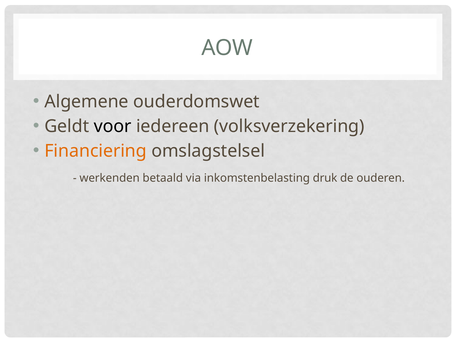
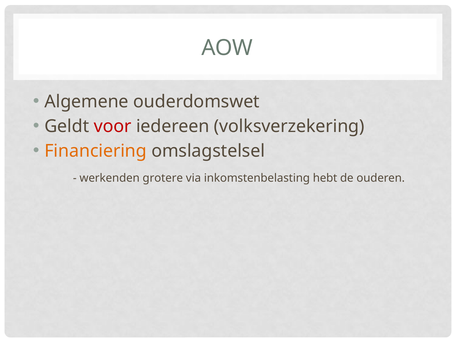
voor colour: black -> red
betaald: betaald -> grotere
druk: druk -> hebt
